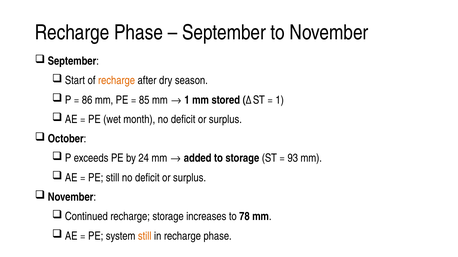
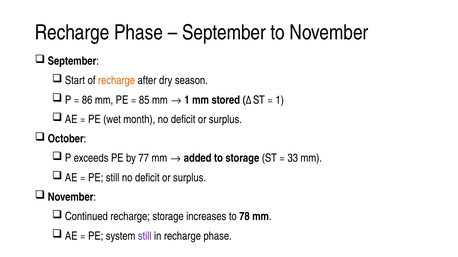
24: 24 -> 77
93: 93 -> 33
still at (145, 237) colour: orange -> purple
